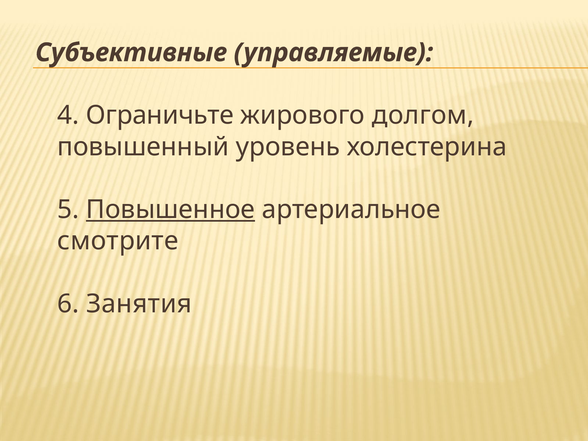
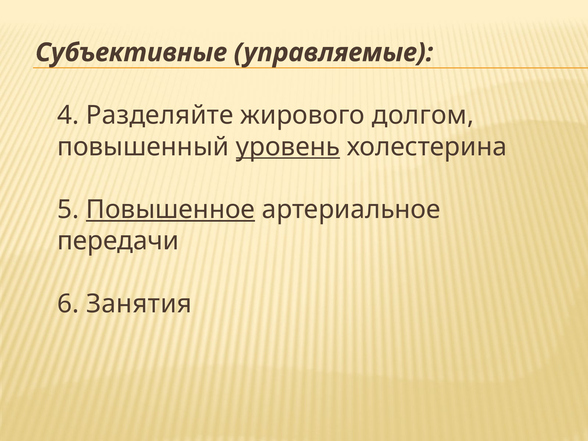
Ограничьте: Ограничьте -> Разделяйте
уровень underline: none -> present
смотрите: смотрите -> передачи
